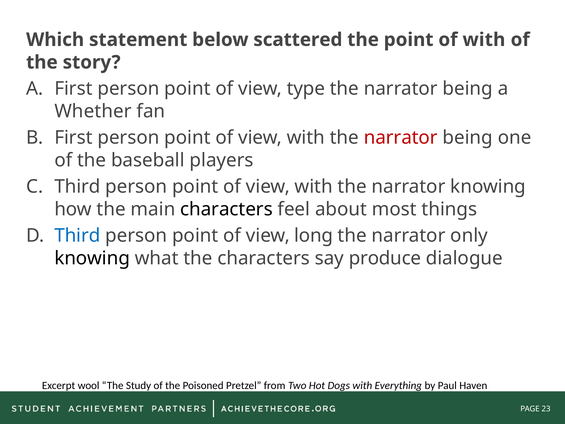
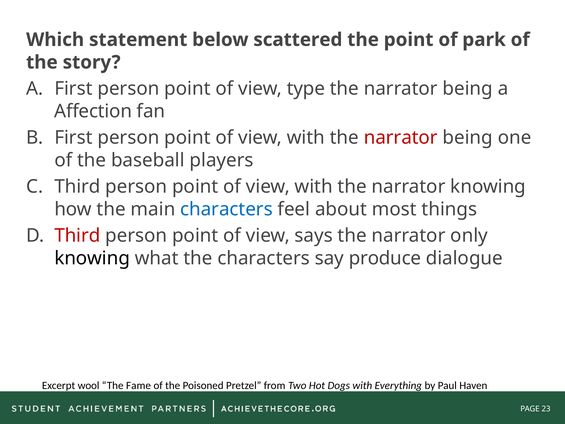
of with: with -> park
Whether: Whether -> Affection
characters at (226, 209) colour: black -> blue
Third at (77, 236) colour: blue -> red
long: long -> says
Study: Study -> Fame
